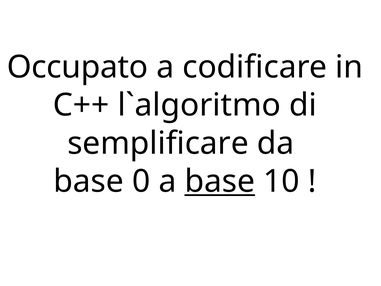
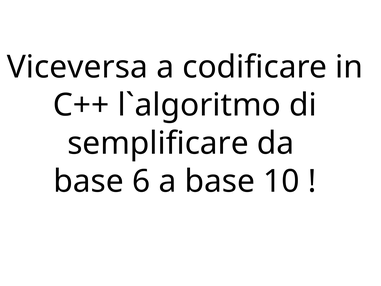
Occupato: Occupato -> Viceversa
0: 0 -> 6
base at (220, 181) underline: present -> none
